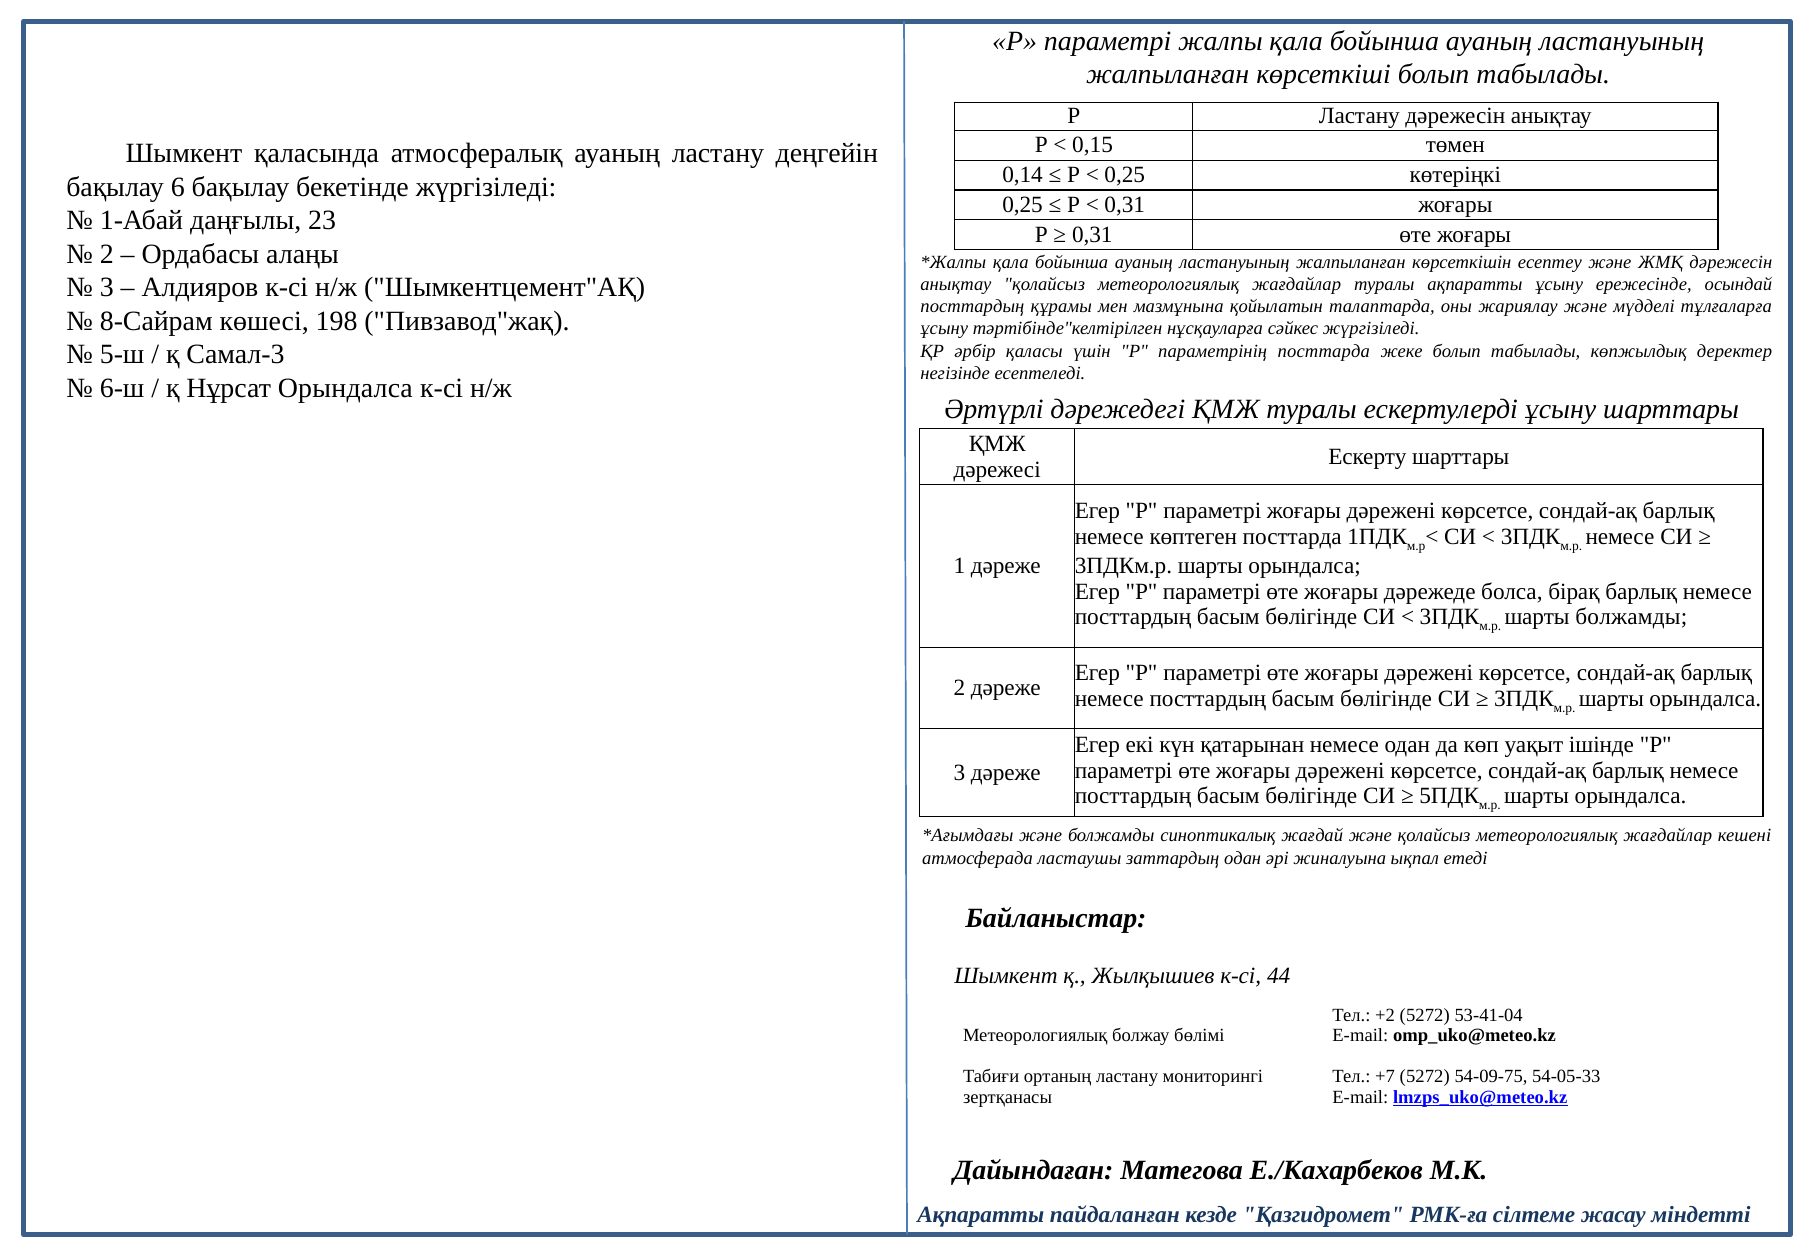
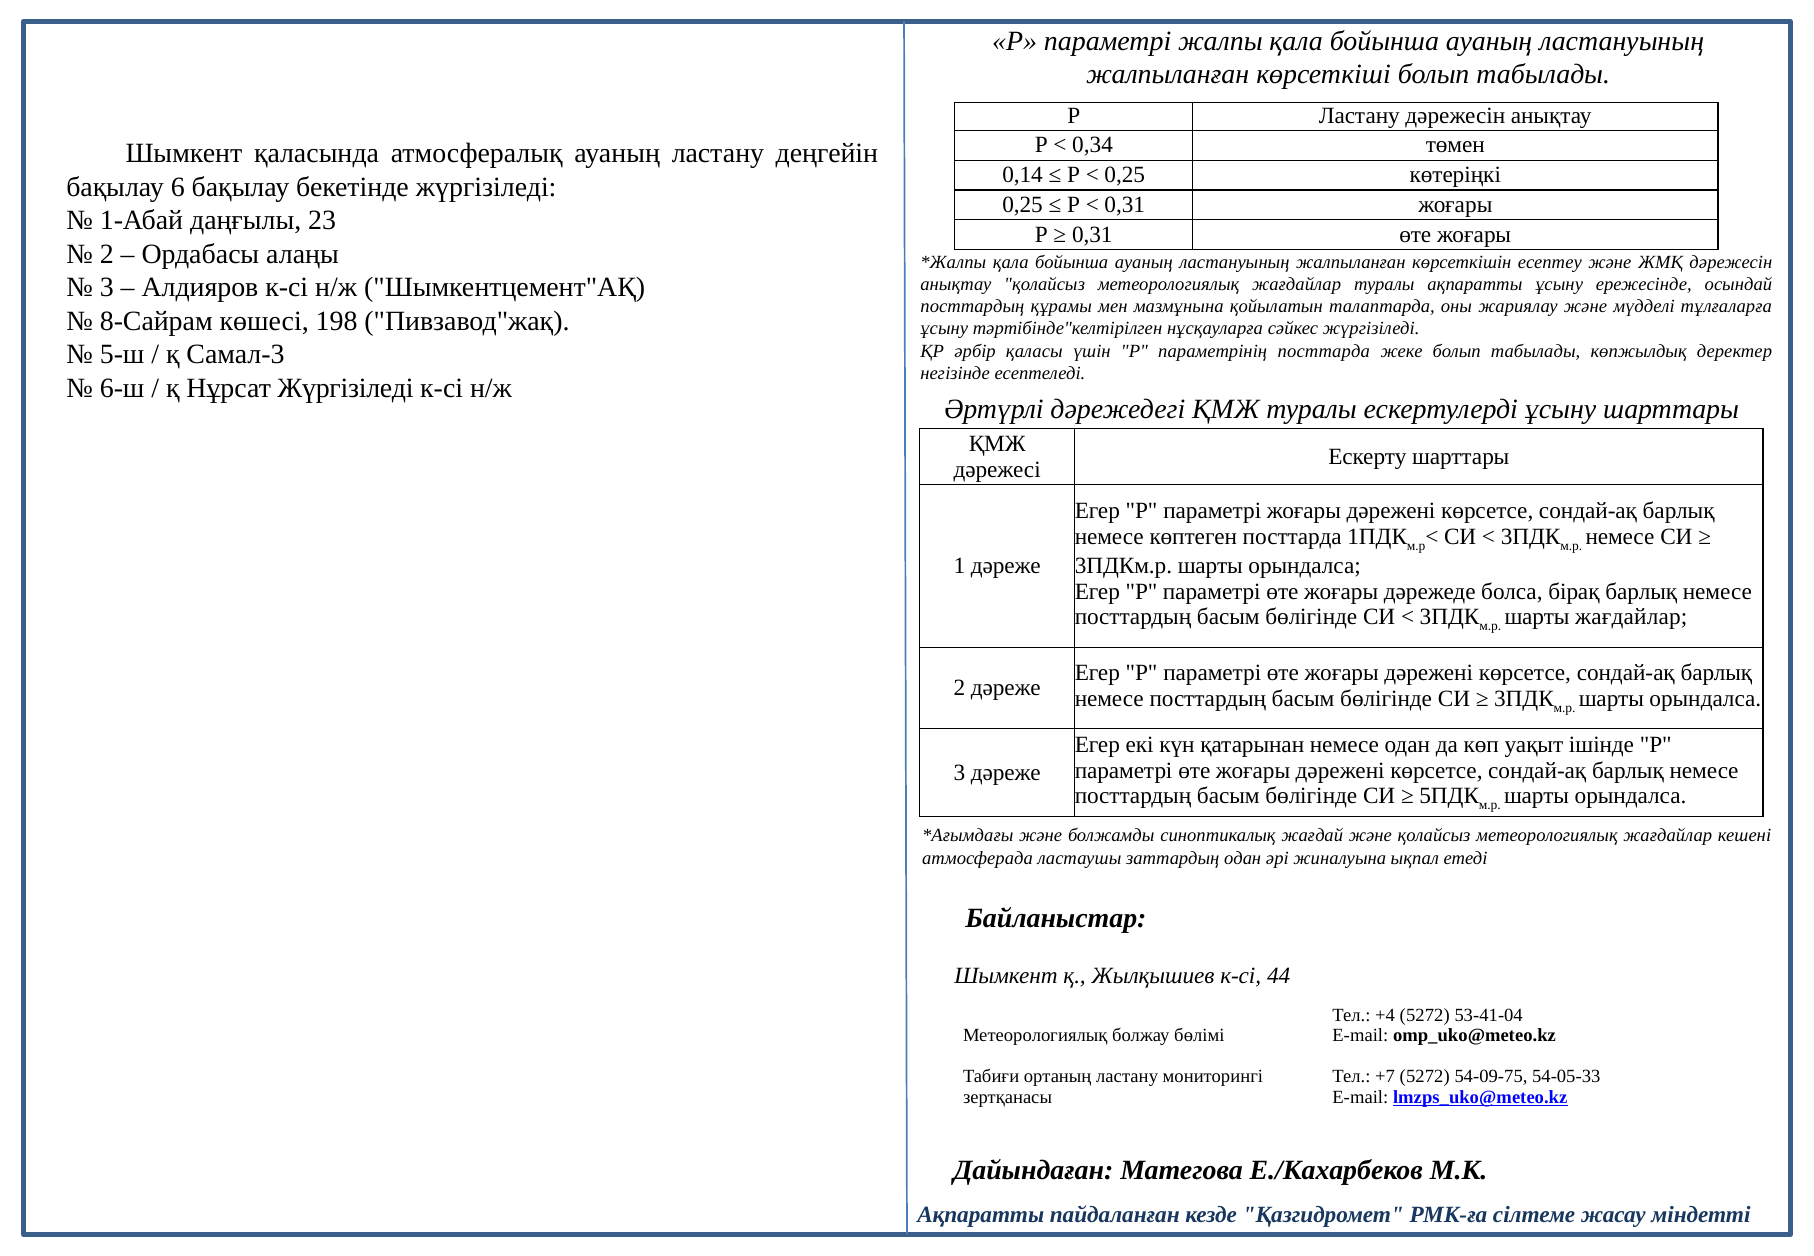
0,15: 0,15 -> 0,34
Нұрсат Орындалса: Орындалса -> Жүргізіледі
шарты болжамды: болжамды -> жағдайлар
+2: +2 -> +4
